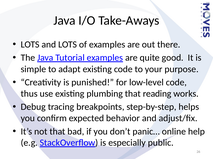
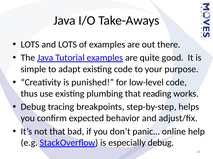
especially public: public -> debug
